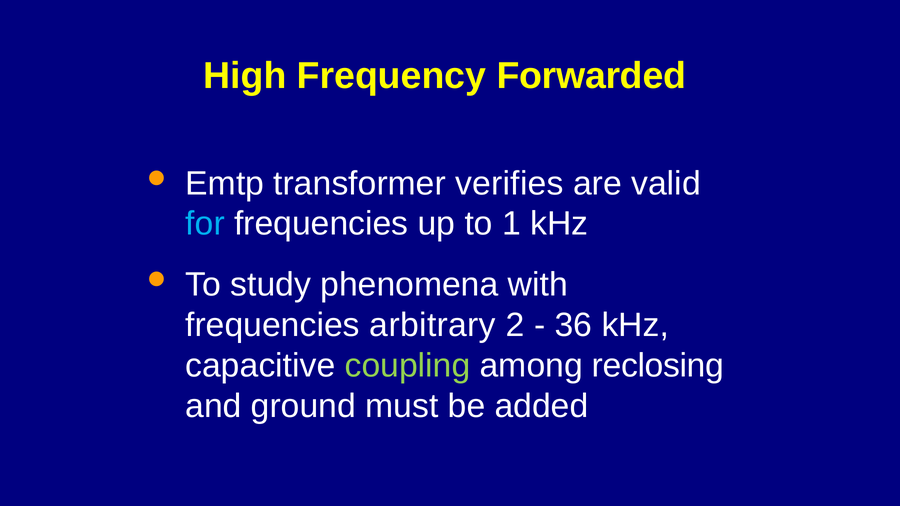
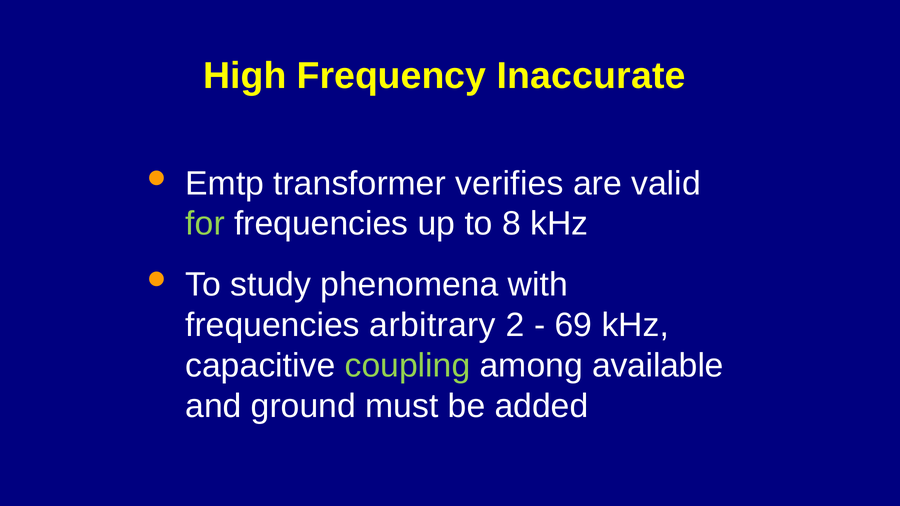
Forwarded: Forwarded -> Inaccurate
for colour: light blue -> light green
1: 1 -> 8
36: 36 -> 69
reclosing: reclosing -> available
